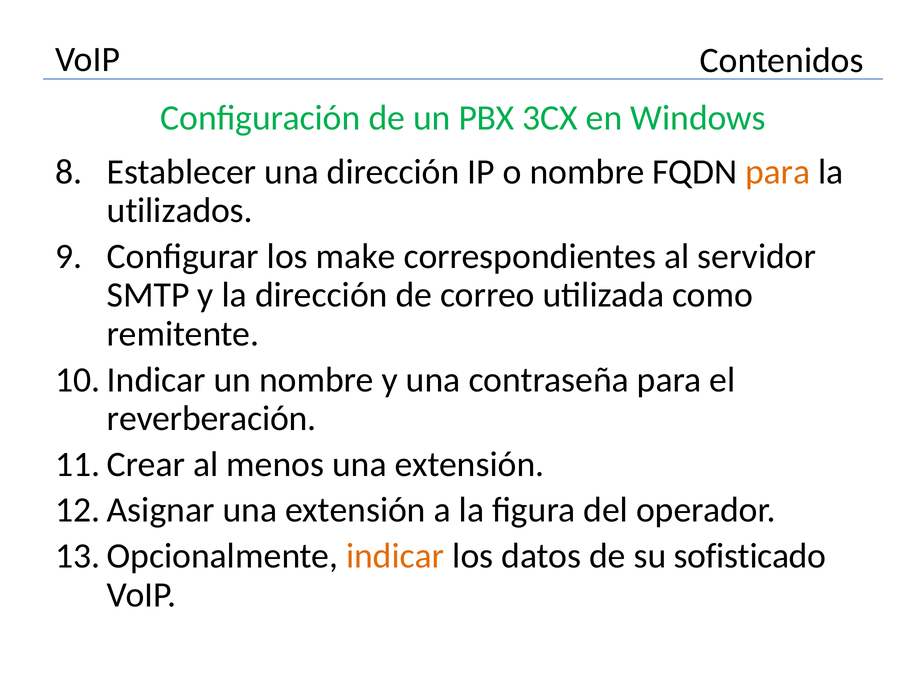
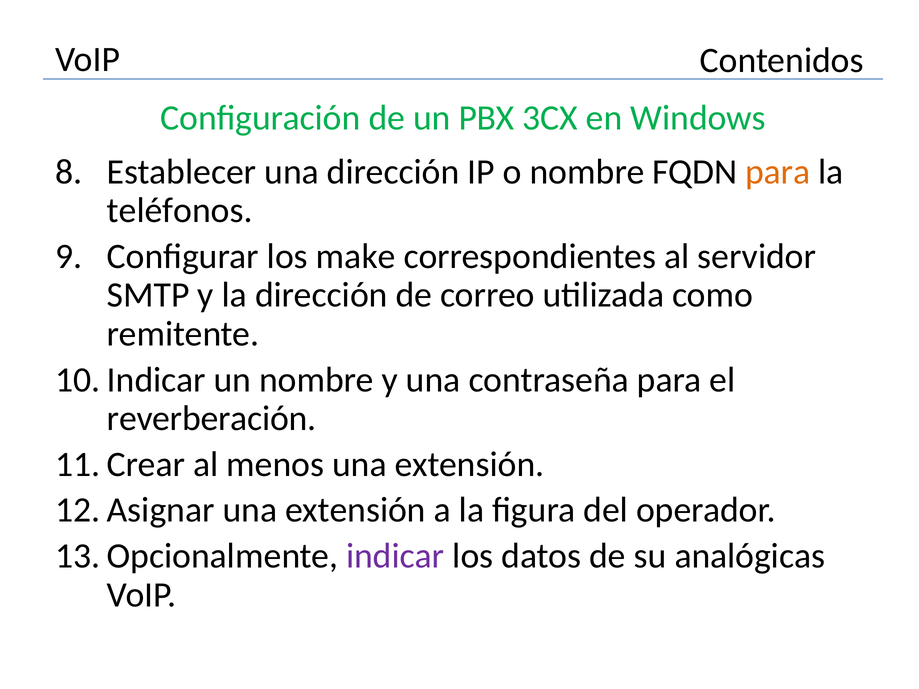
utilizados: utilizados -> teléfonos
indicar colour: orange -> purple
sofisticado: sofisticado -> analógicas
